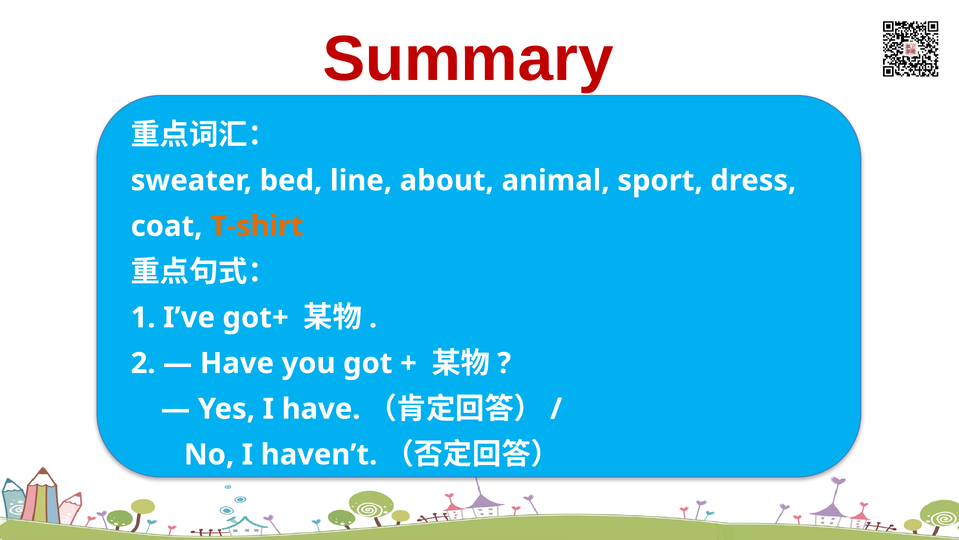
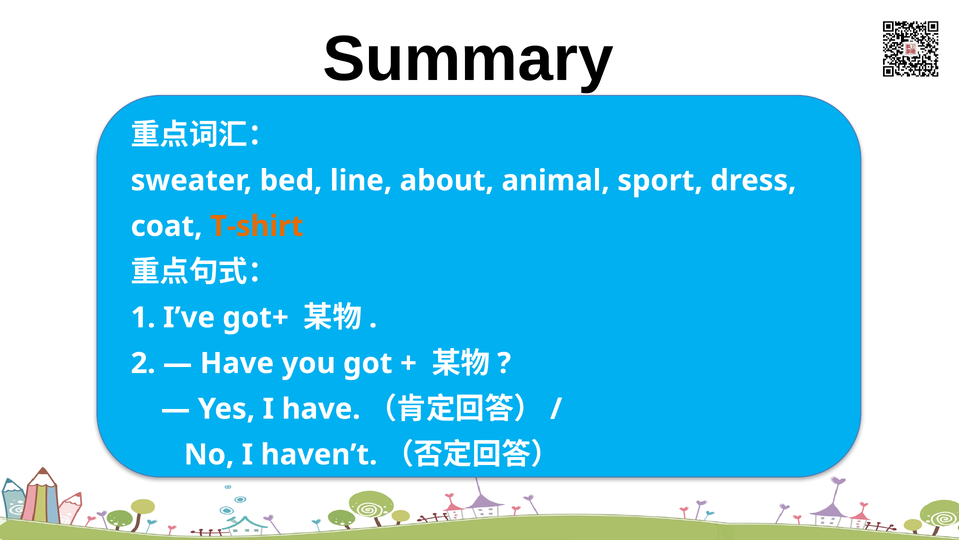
Summary colour: red -> black
